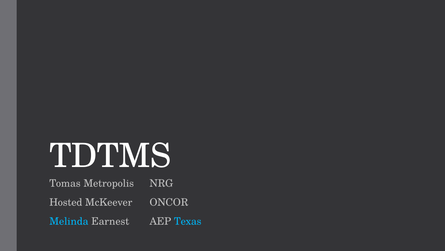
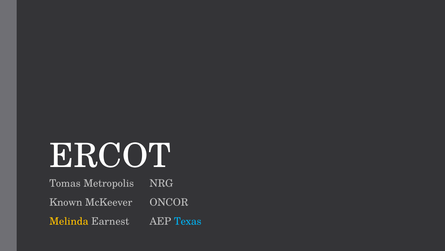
TDTMS: TDTMS -> ERCOT
Hosted: Hosted -> Known
Melinda colour: light blue -> yellow
